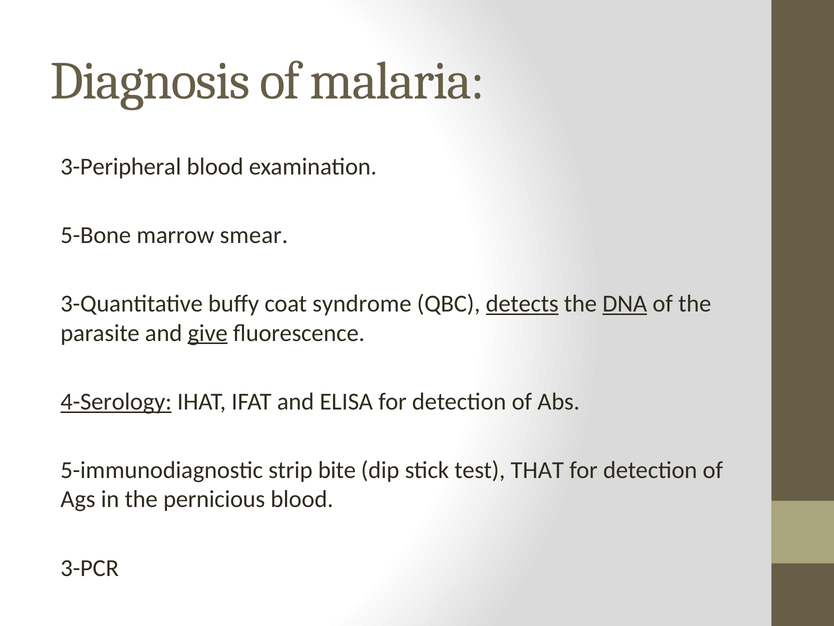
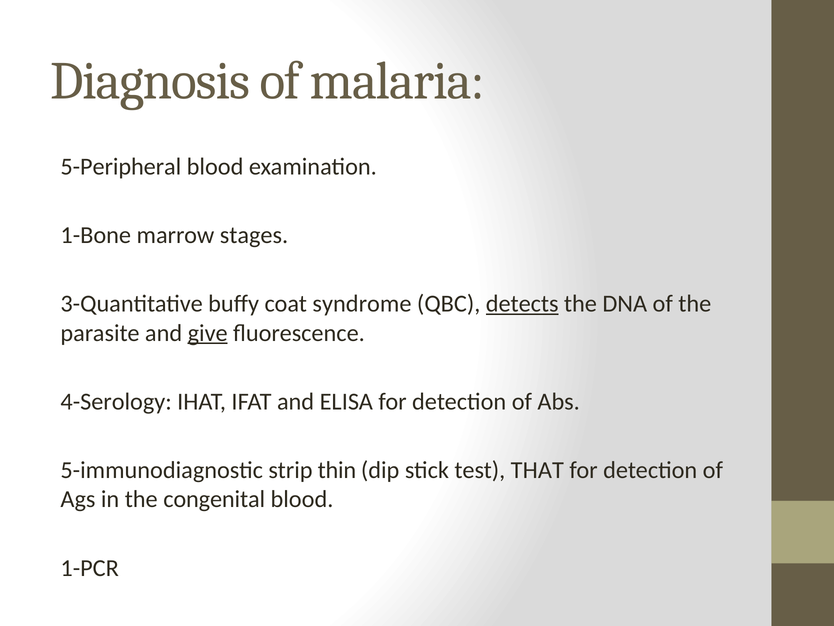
3-Peripheral: 3-Peripheral -> 5-Peripheral
5-Bone: 5-Bone -> 1-Bone
smear: smear -> stages
DNA underline: present -> none
4-Serology underline: present -> none
bite: bite -> thin
pernicious: pernicious -> congenital
3-PCR: 3-PCR -> 1-PCR
